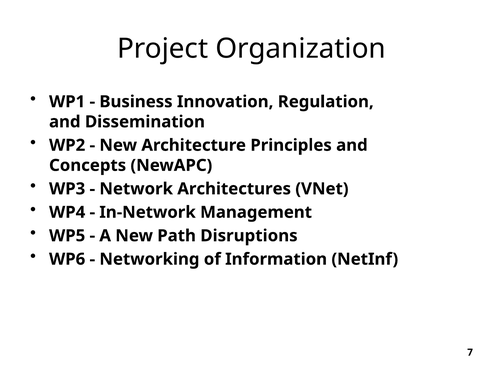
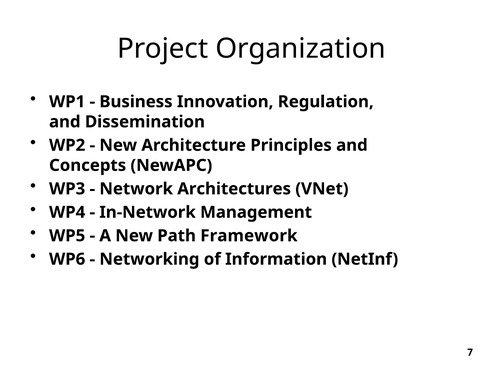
Disruptions: Disruptions -> Framework
